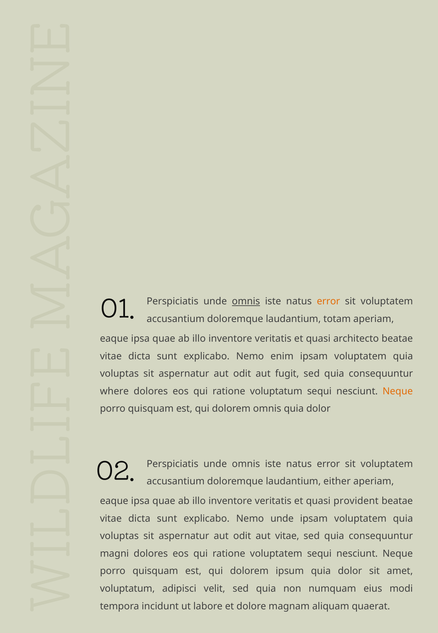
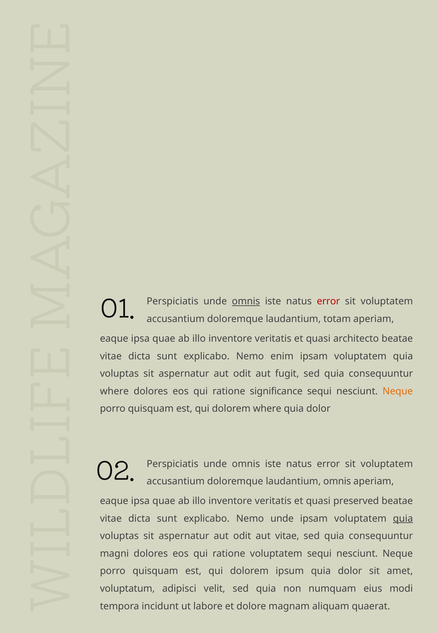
error at (328, 301) colour: orange -> red
ratione voluptatum: voluptatum -> significance
dolorem omnis: omnis -> where
laudantium either: either -> omnis
provident: provident -> preserved
quia at (403, 518) underline: none -> present
